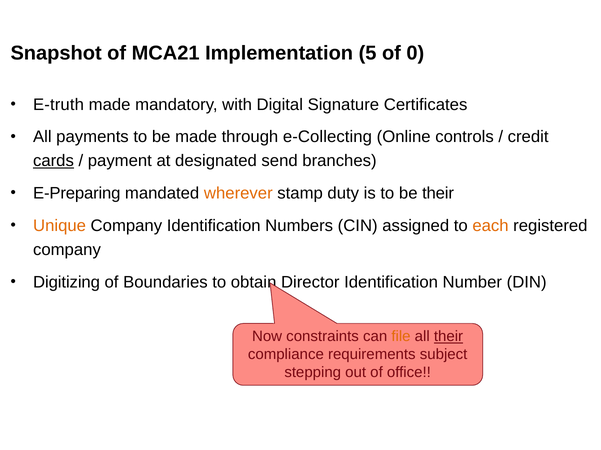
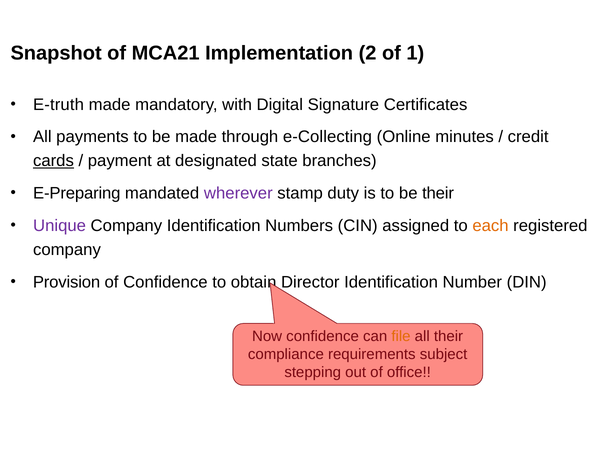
5: 5 -> 2
0: 0 -> 1
controls: controls -> minutes
send: send -> state
wherever colour: orange -> purple
Unique colour: orange -> purple
Digitizing: Digitizing -> Provision
of Boundaries: Boundaries -> Confidence
Now constraints: constraints -> confidence
their at (449, 337) underline: present -> none
